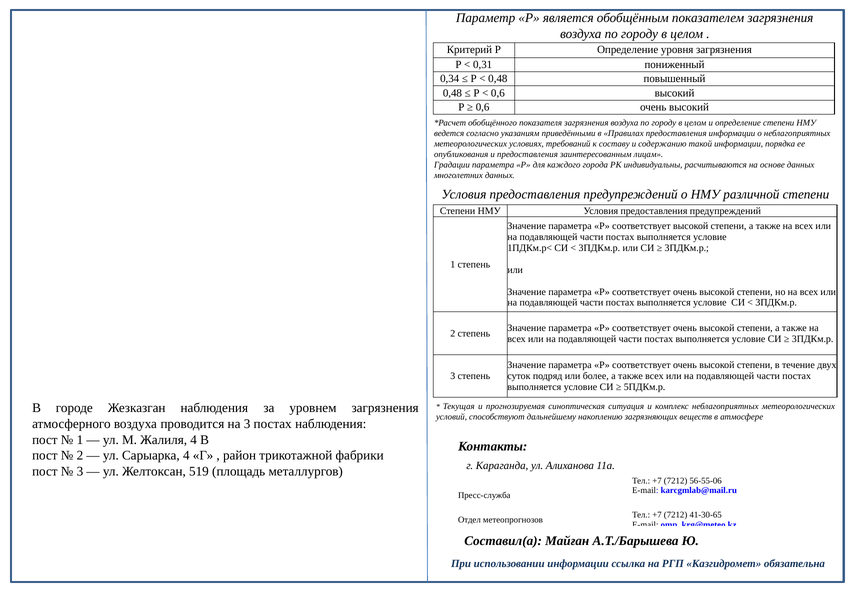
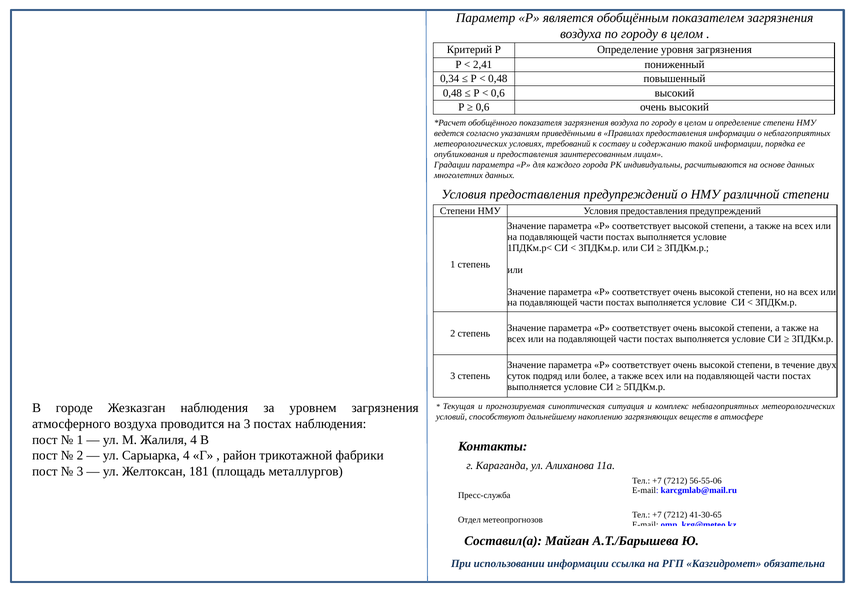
0,31: 0,31 -> 2,41
519: 519 -> 181
